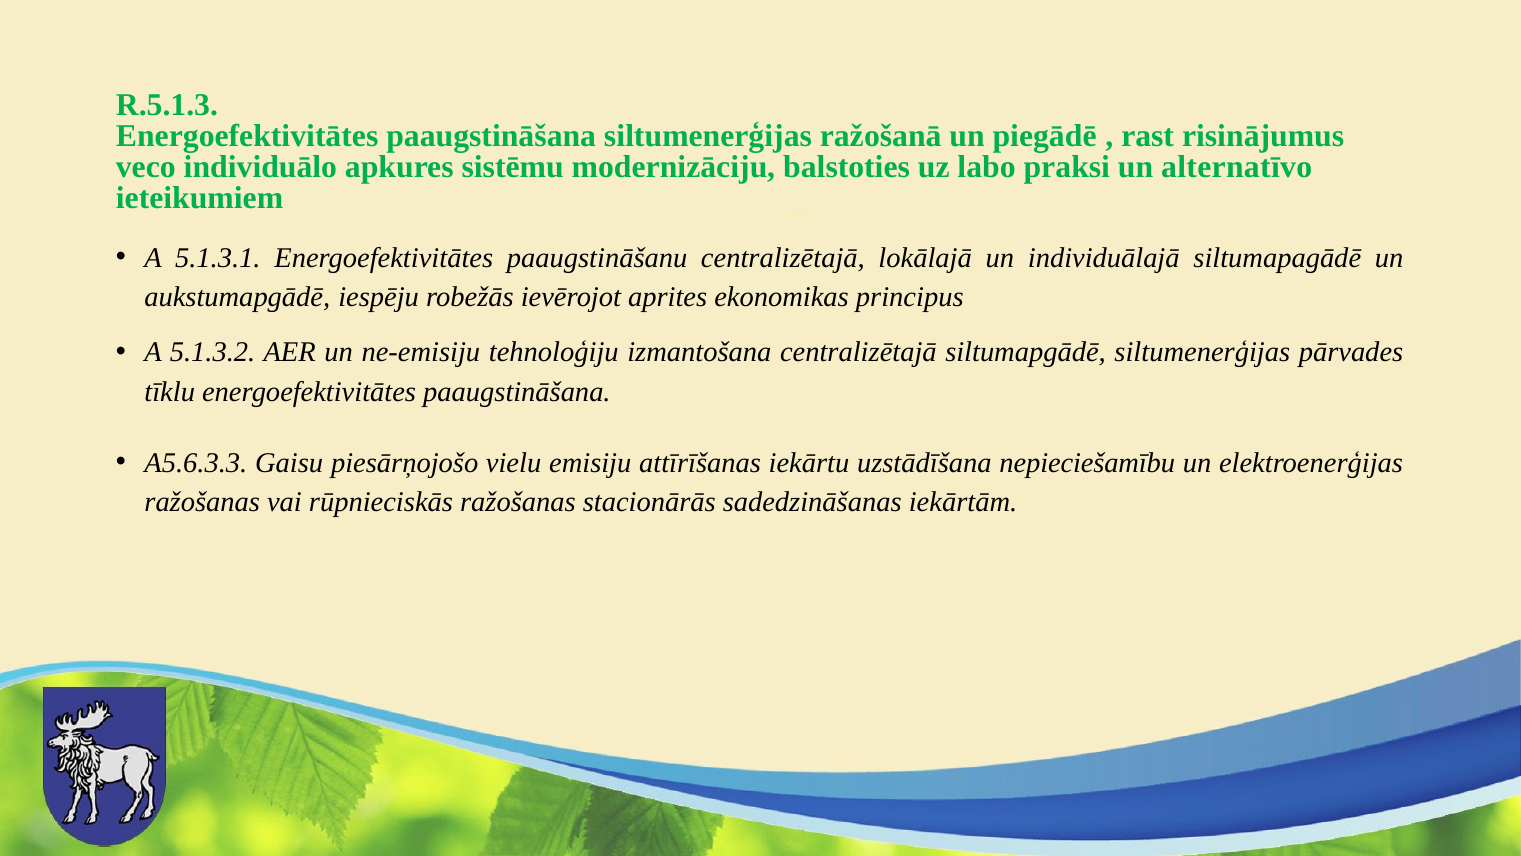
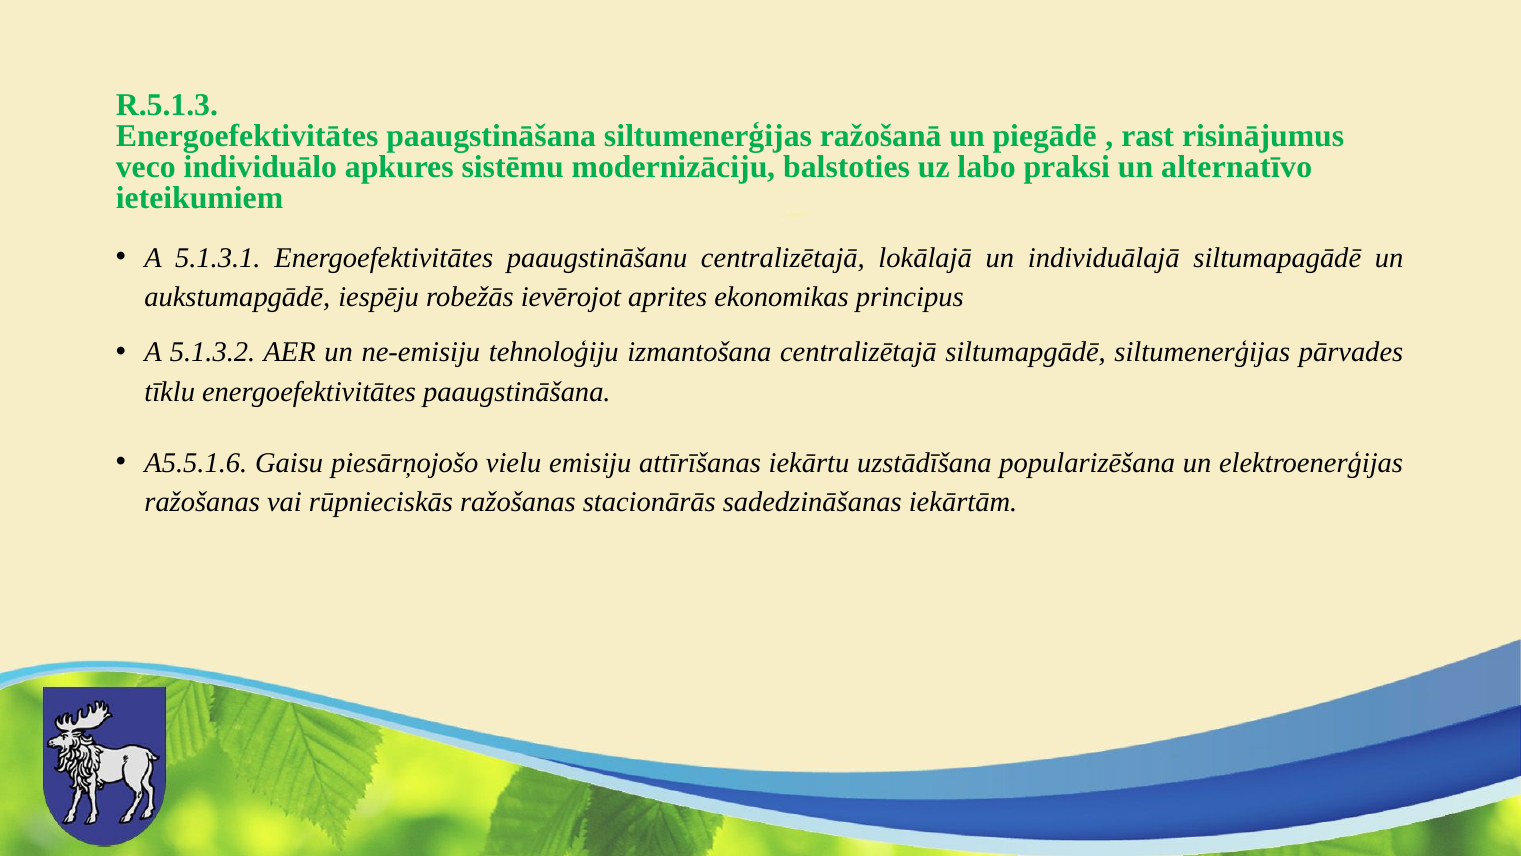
A5.6.3.3: A5.6.3.3 -> A5.5.1.6
nepieciešamību: nepieciešamību -> popularizēšana
